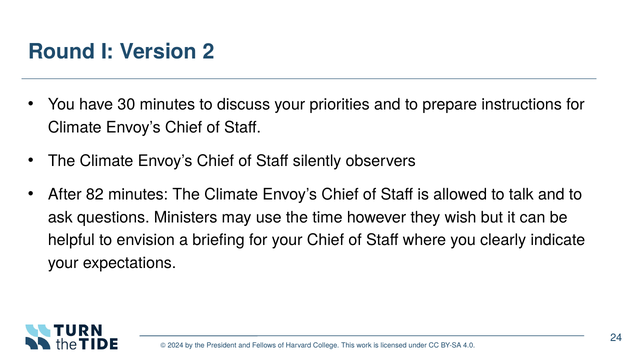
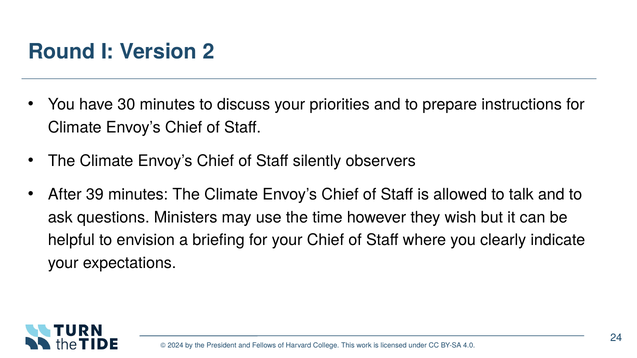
82: 82 -> 39
